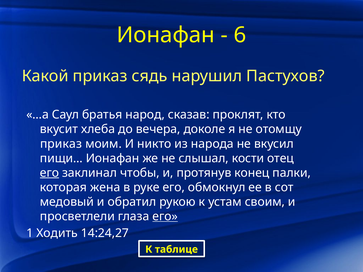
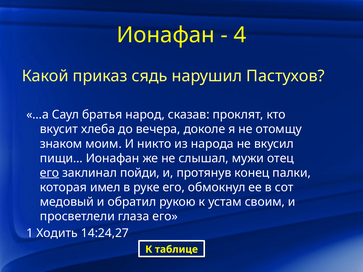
6: 6 -> 4
приказ at (61, 144): приказ -> знаком
кости: кости -> мужи
чтобы: чтобы -> пойди
жена: жена -> имел
его at (165, 216) underline: present -> none
